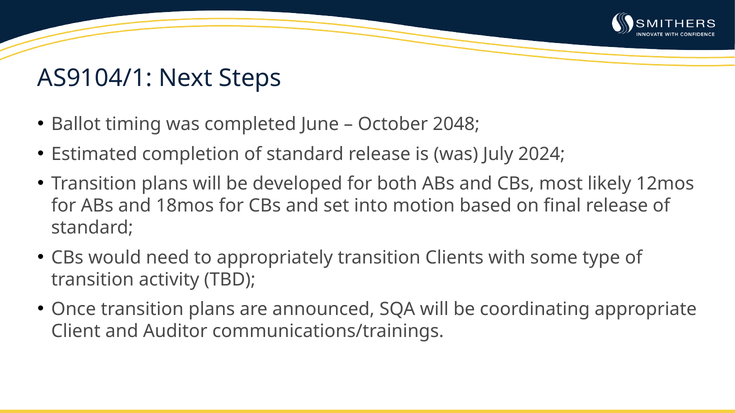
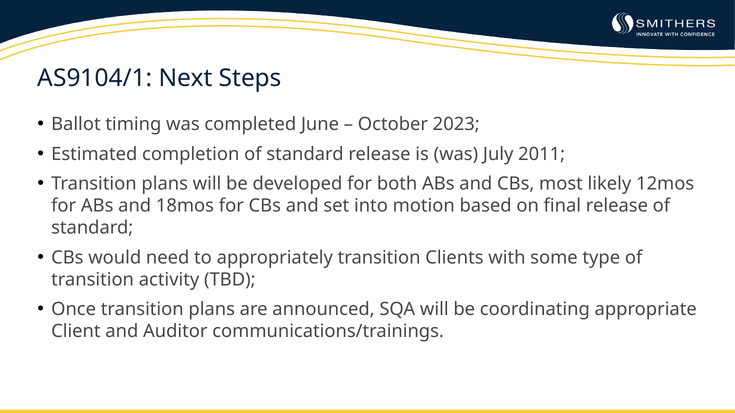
2048: 2048 -> 2023
2024: 2024 -> 2011
